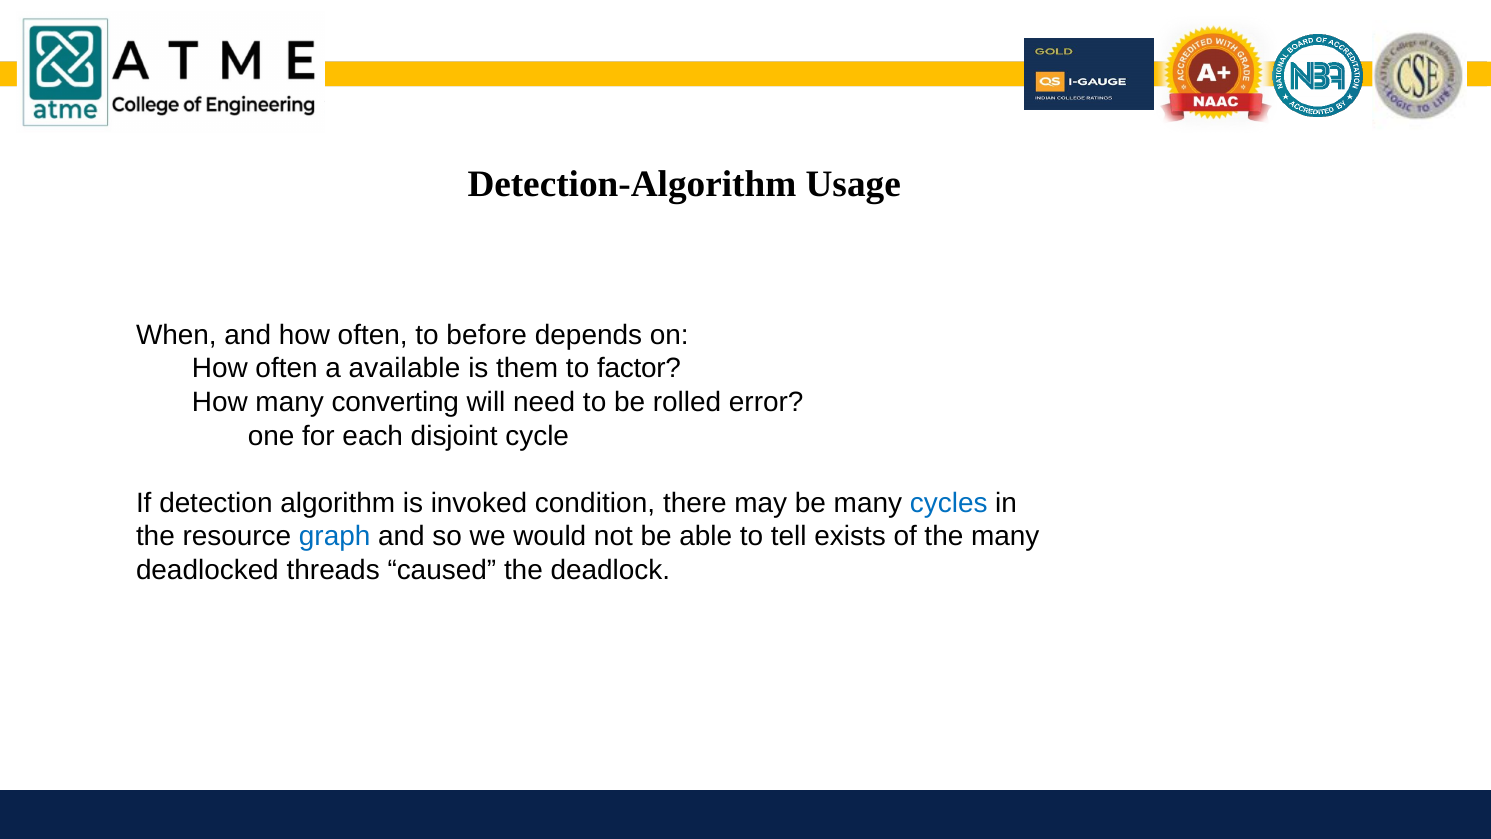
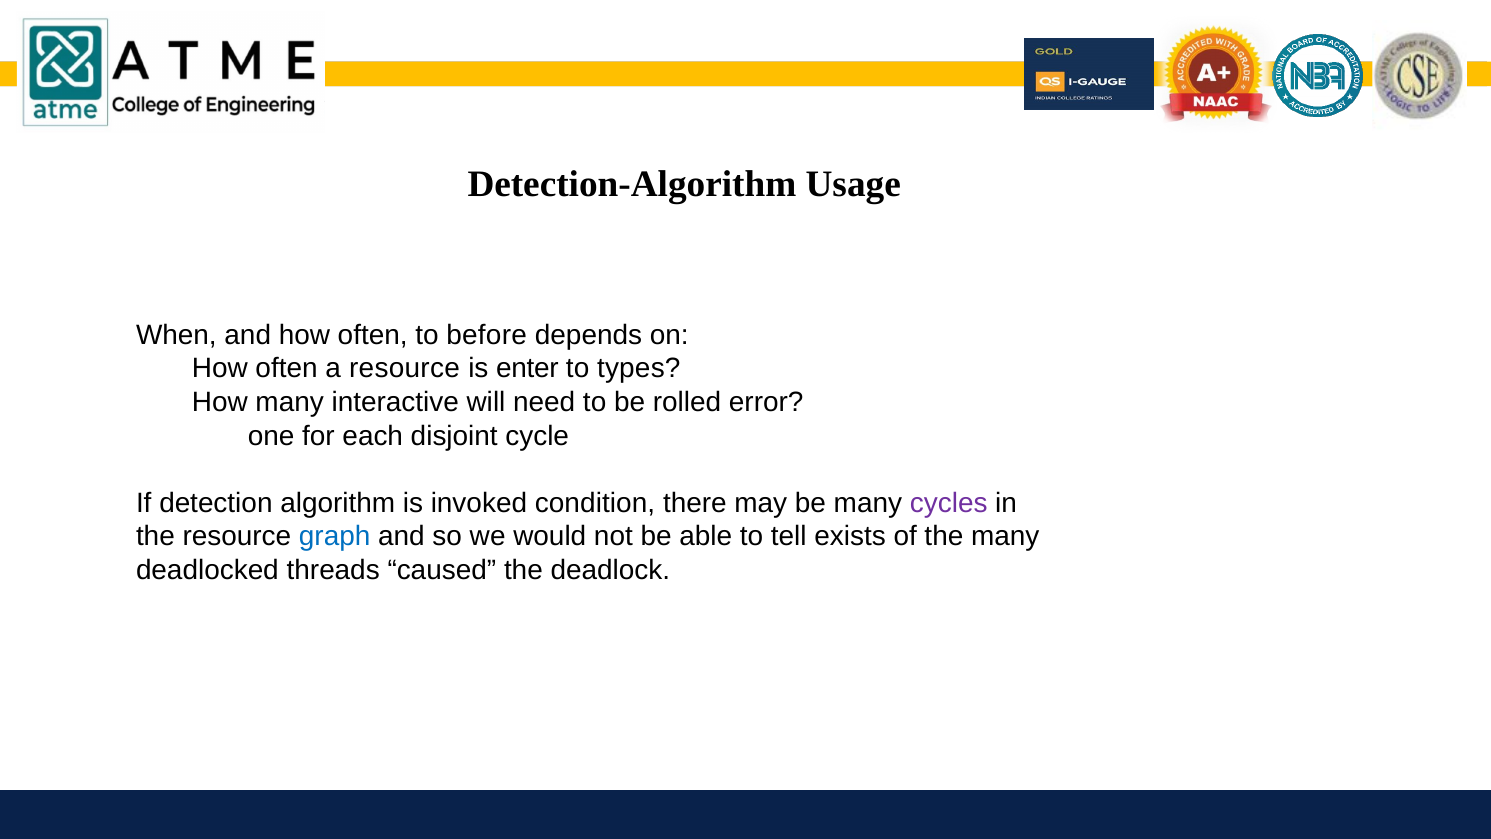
a available: available -> resource
them: them -> enter
factor: factor -> types
converting: converting -> interactive
cycles colour: blue -> purple
